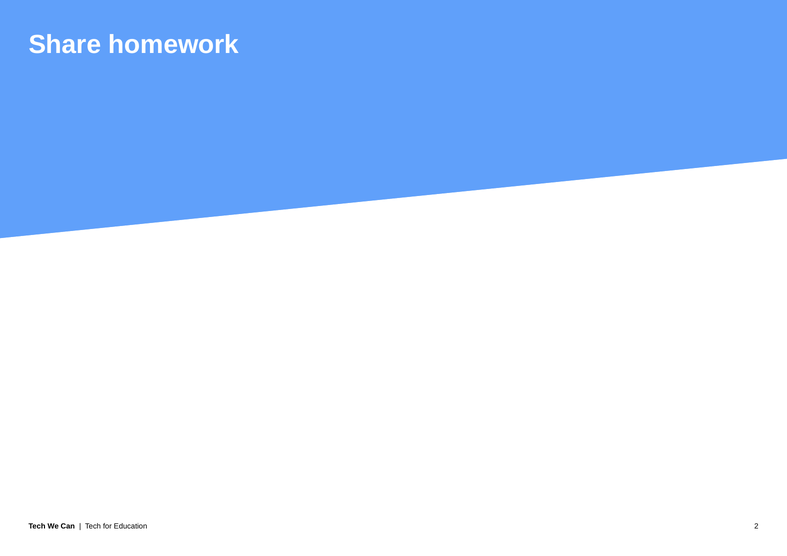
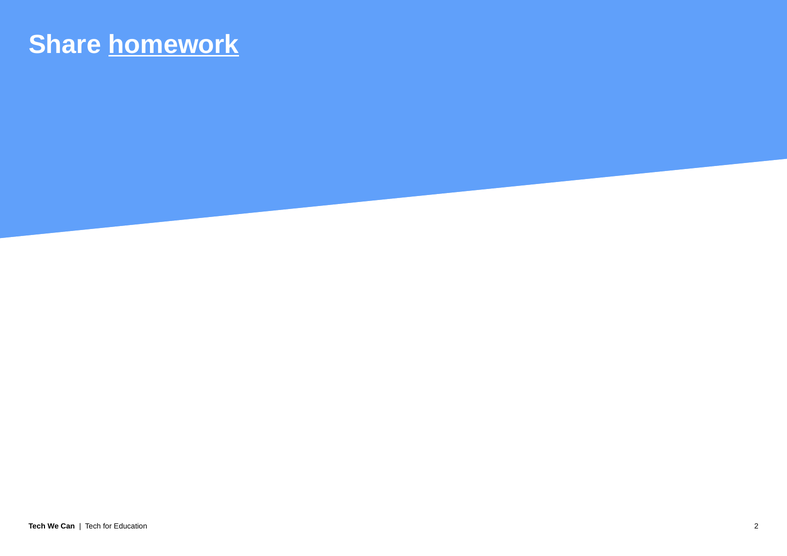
homework underline: none -> present
